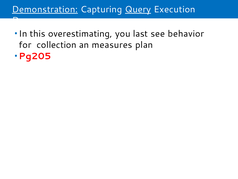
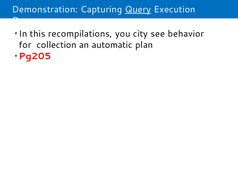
Demonstration underline: present -> none
overestimating: overestimating -> recompilations
last: last -> city
measures: measures -> automatic
